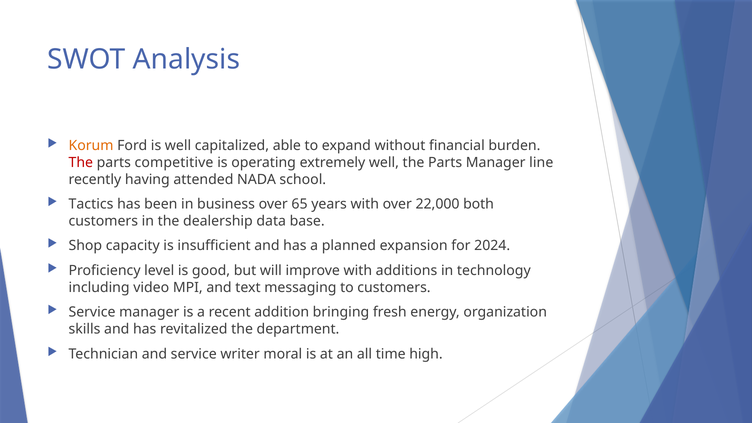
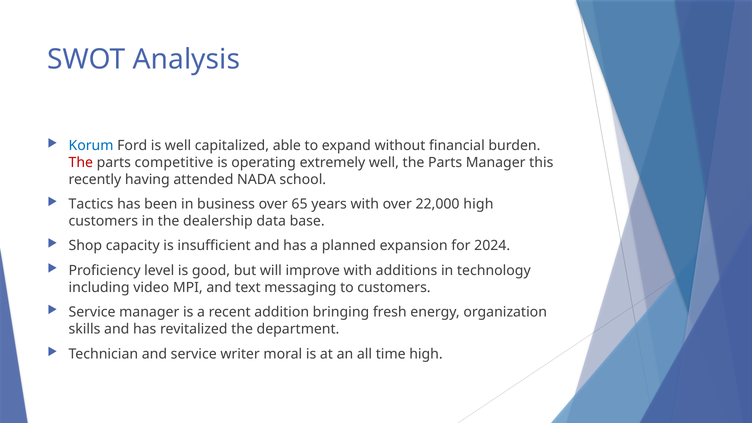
Korum colour: orange -> blue
line: line -> this
22,000 both: both -> high
